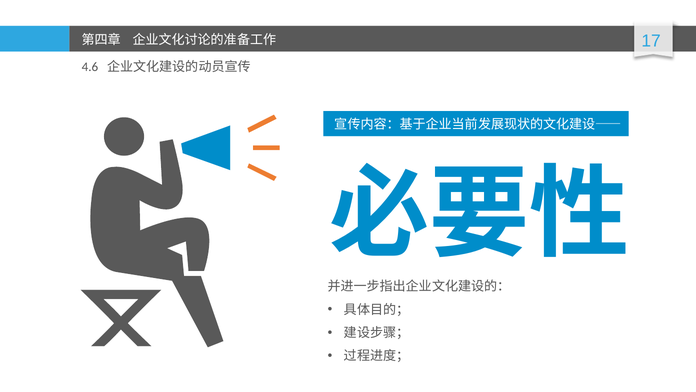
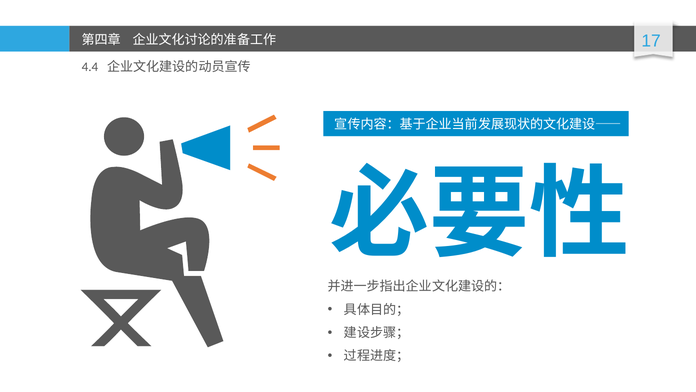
4.6: 4.6 -> 4.4
